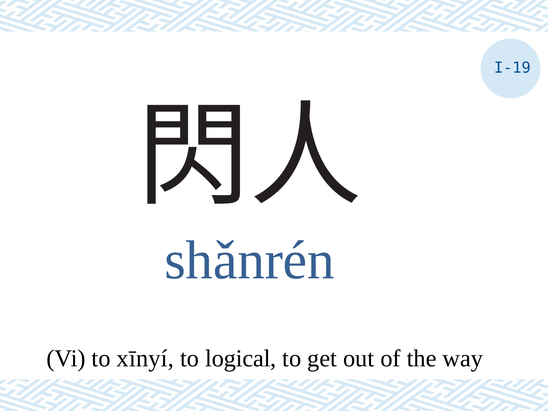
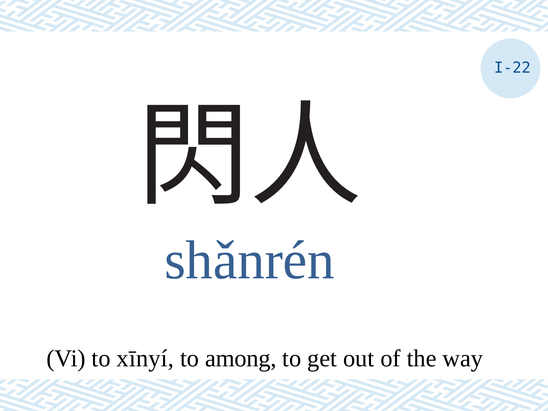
I-19: I-19 -> I-22
logical: logical -> among
